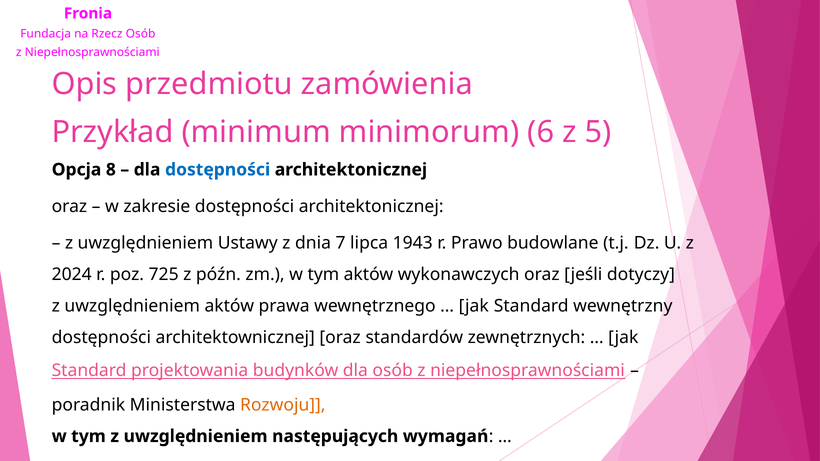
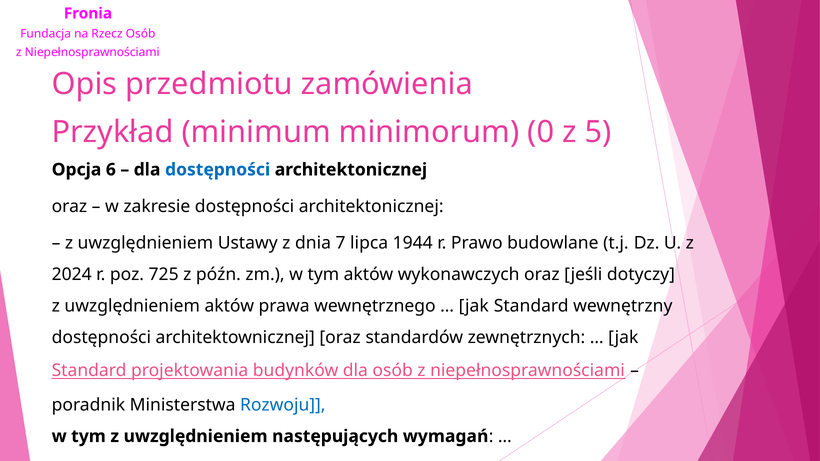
6: 6 -> 0
8: 8 -> 6
1943: 1943 -> 1944
Rozwoju colour: orange -> blue
